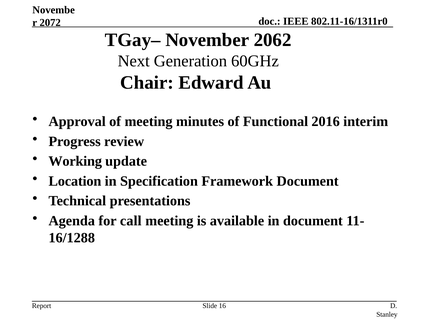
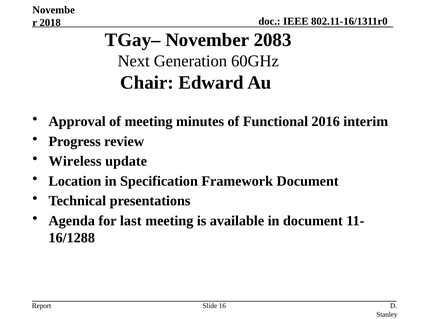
2072: 2072 -> 2018
2062: 2062 -> 2083
Working: Working -> Wireless
call: call -> last
